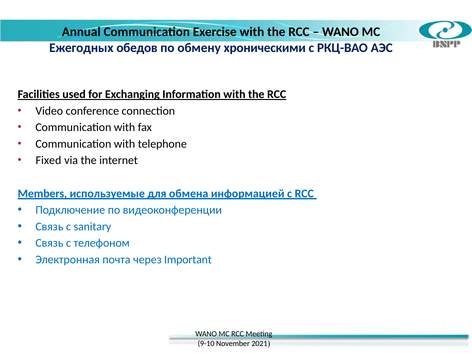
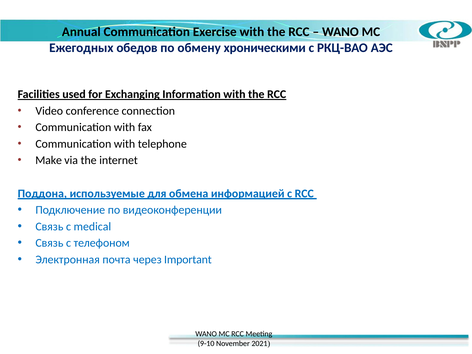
Fixed: Fixed -> Make
Members: Members -> Поддона
sanitary: sanitary -> medical
